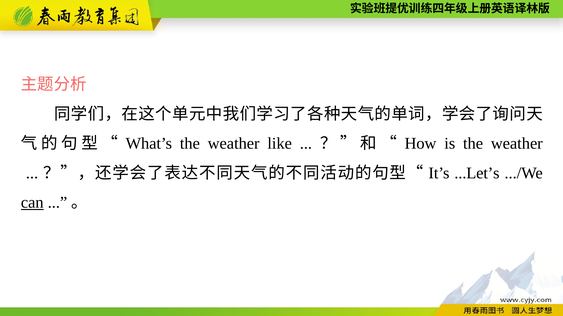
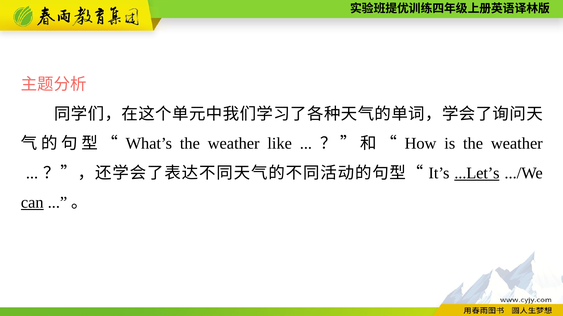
...Let’s underline: none -> present
